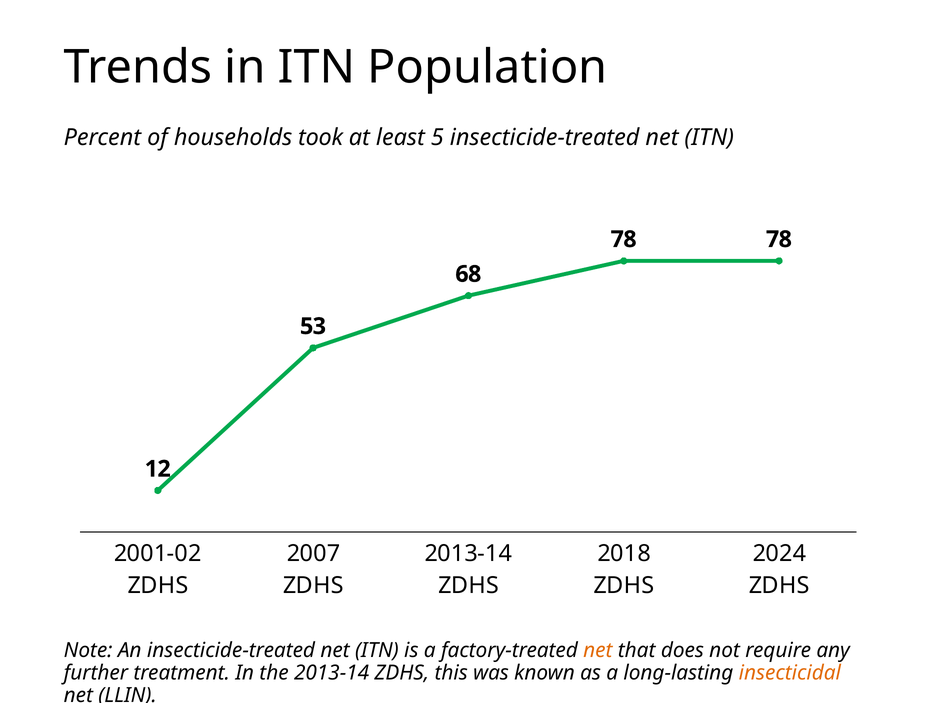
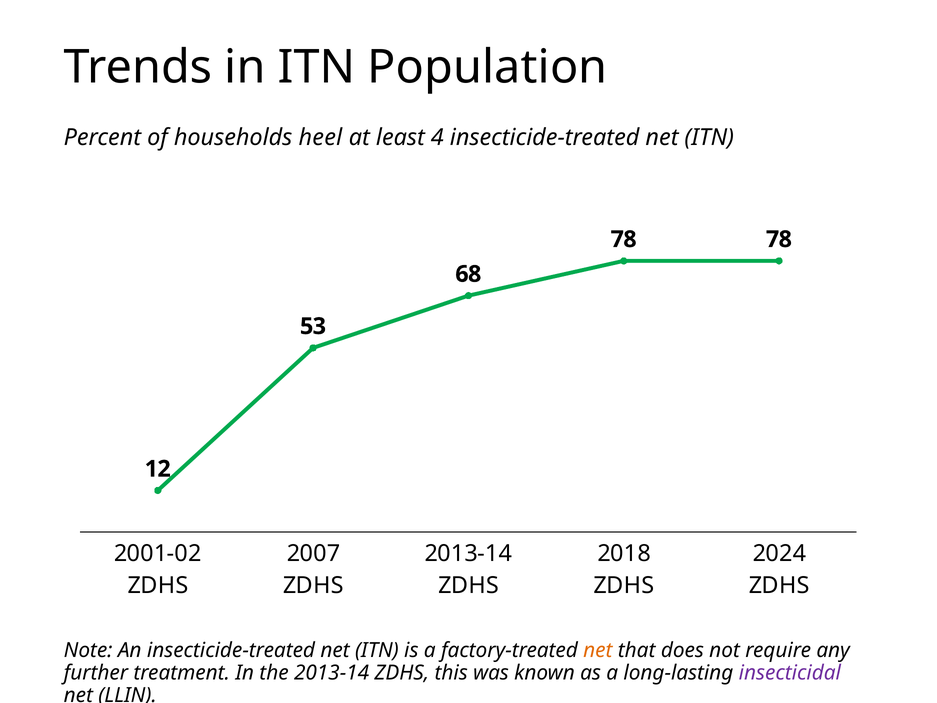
took: took -> heel
5: 5 -> 4
insecticidal colour: orange -> purple
